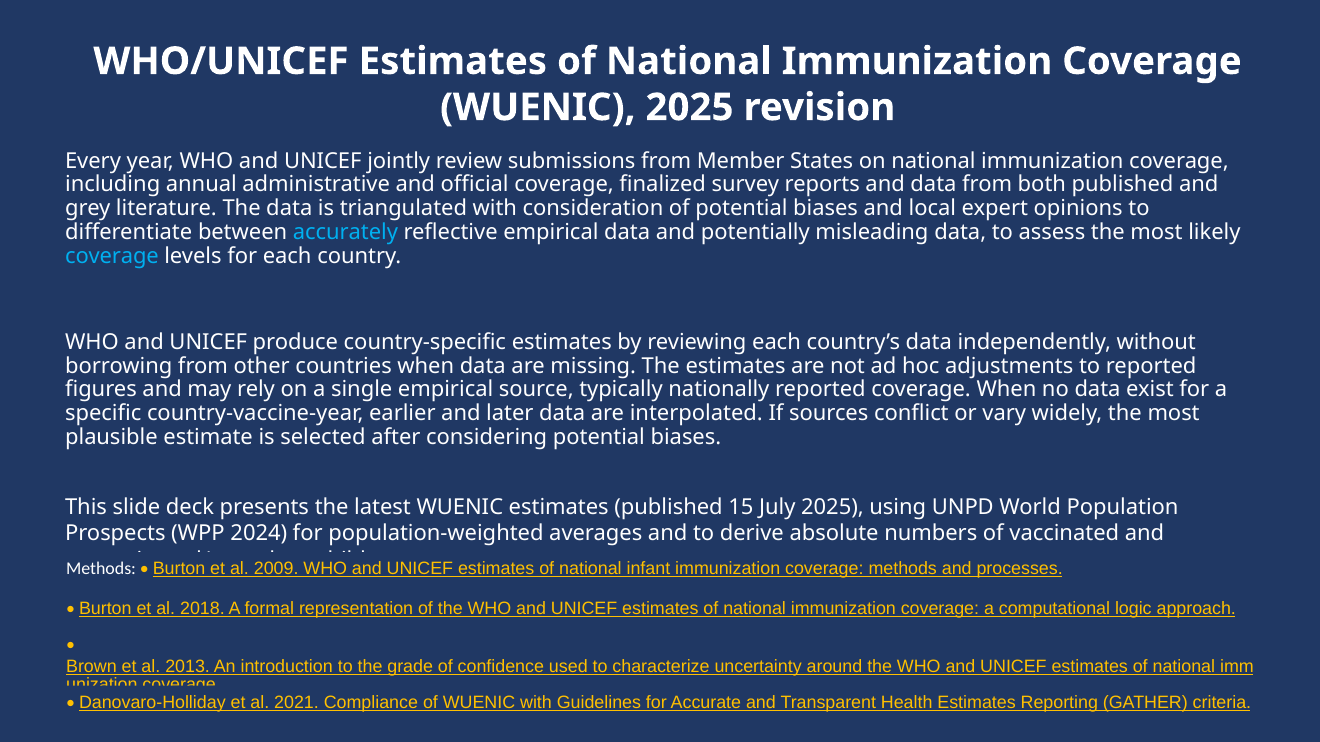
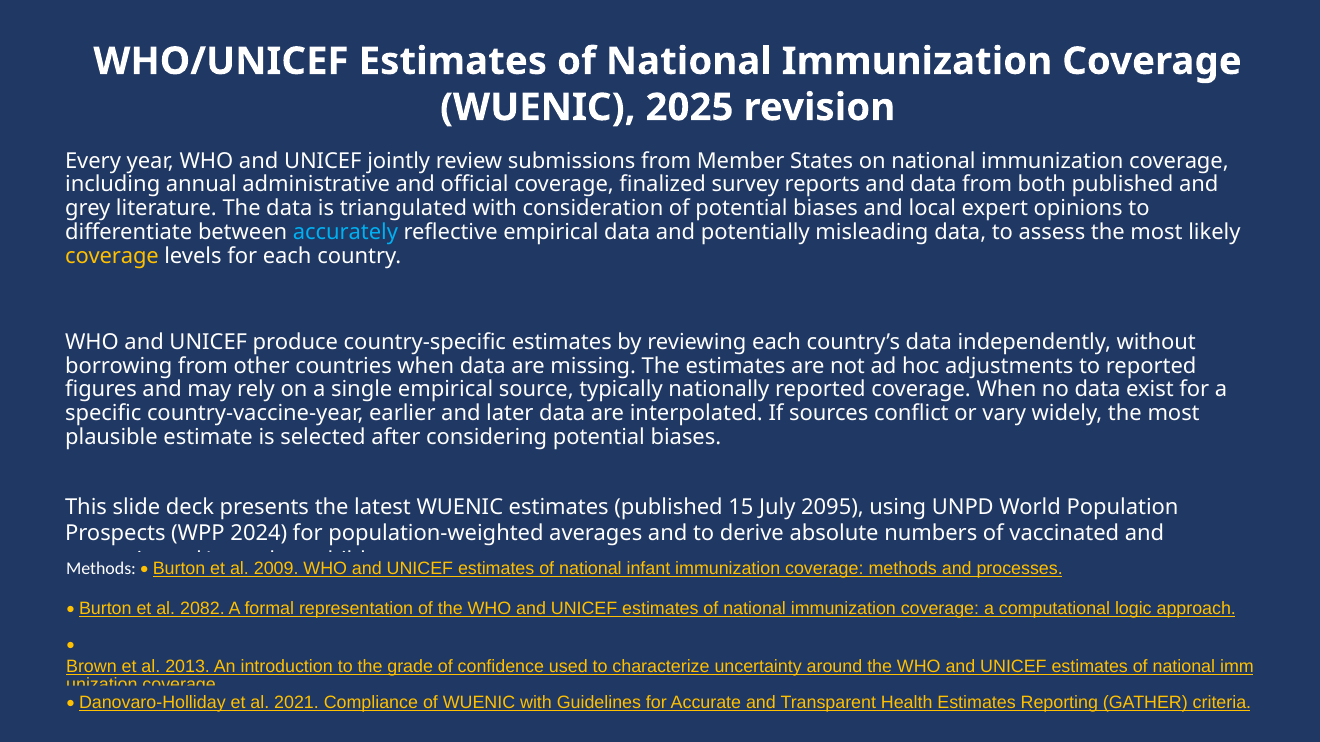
coverage at (112, 256) colour: light blue -> yellow
July 2025: 2025 -> 2095
2018: 2018 -> 2082
